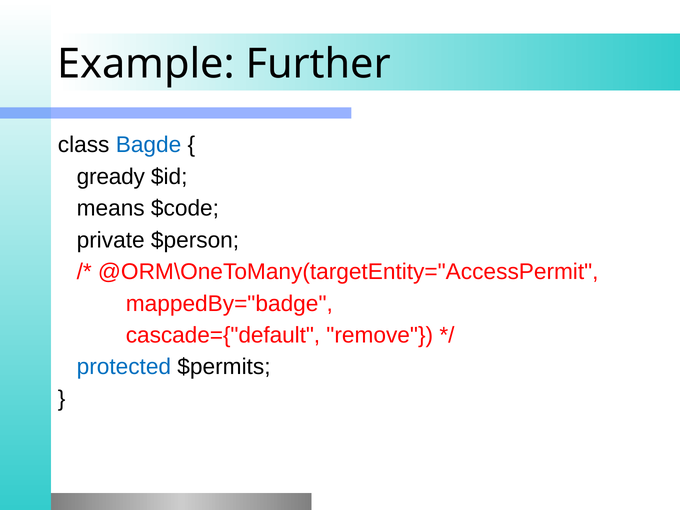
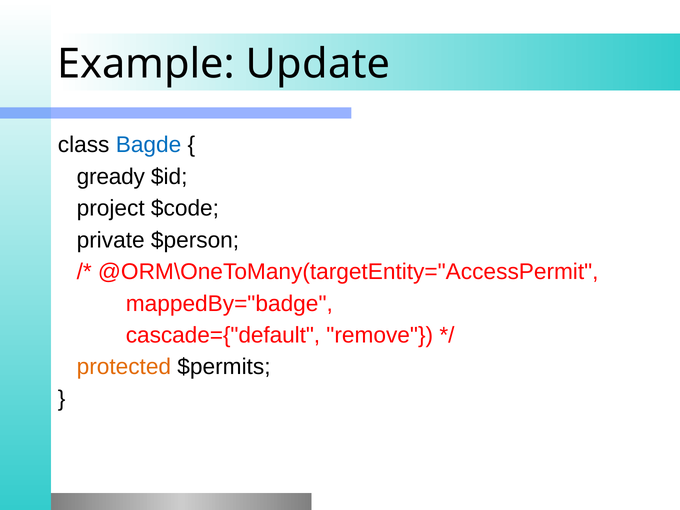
Further: Further -> Update
means: means -> project
protected colour: blue -> orange
